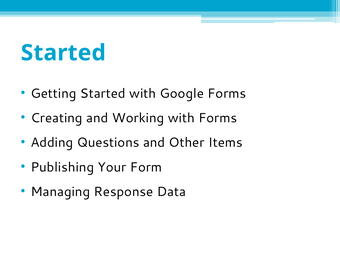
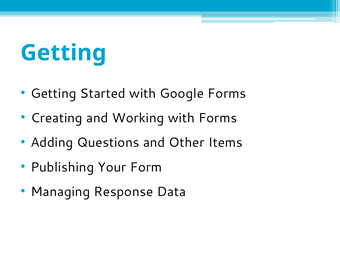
Started at (63, 53): Started -> Getting
